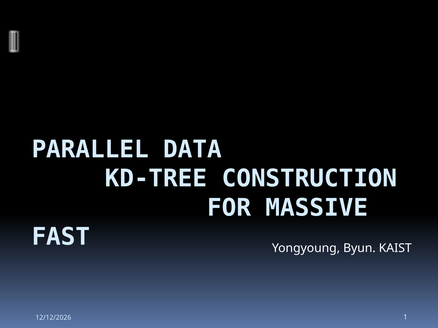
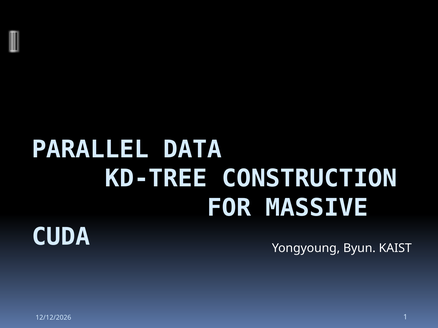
FAST: FAST -> CUDA
